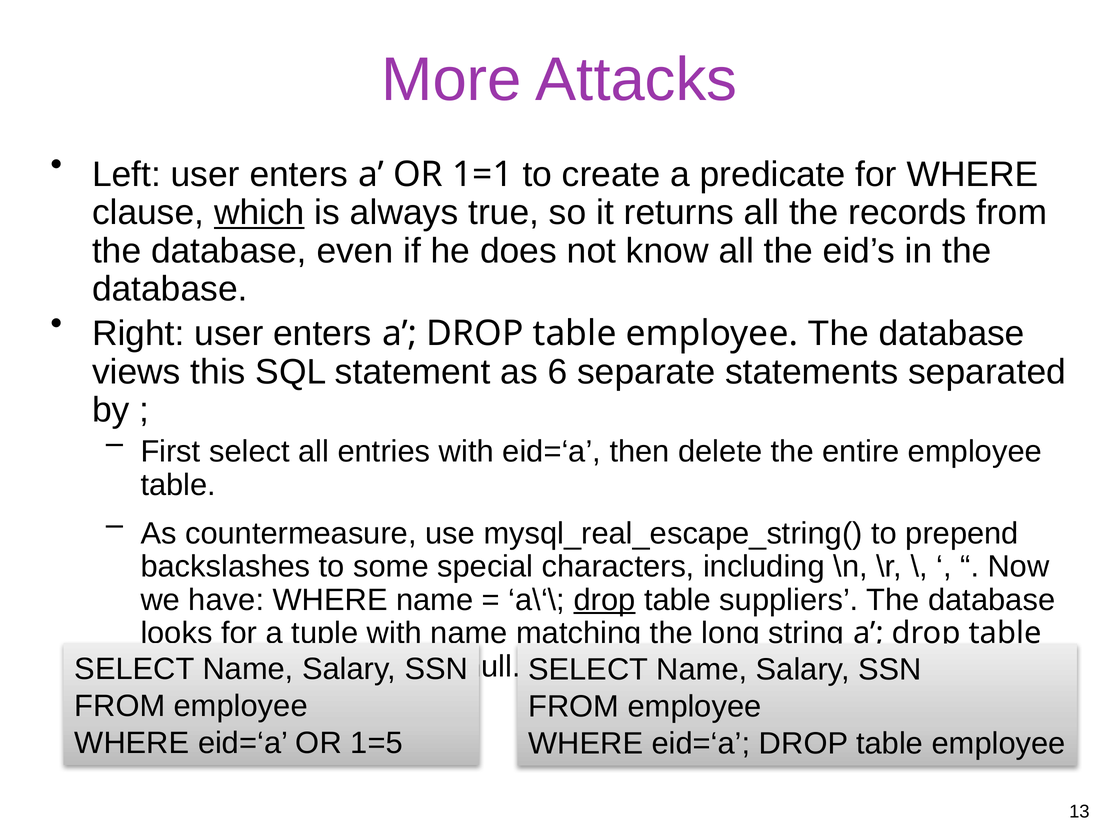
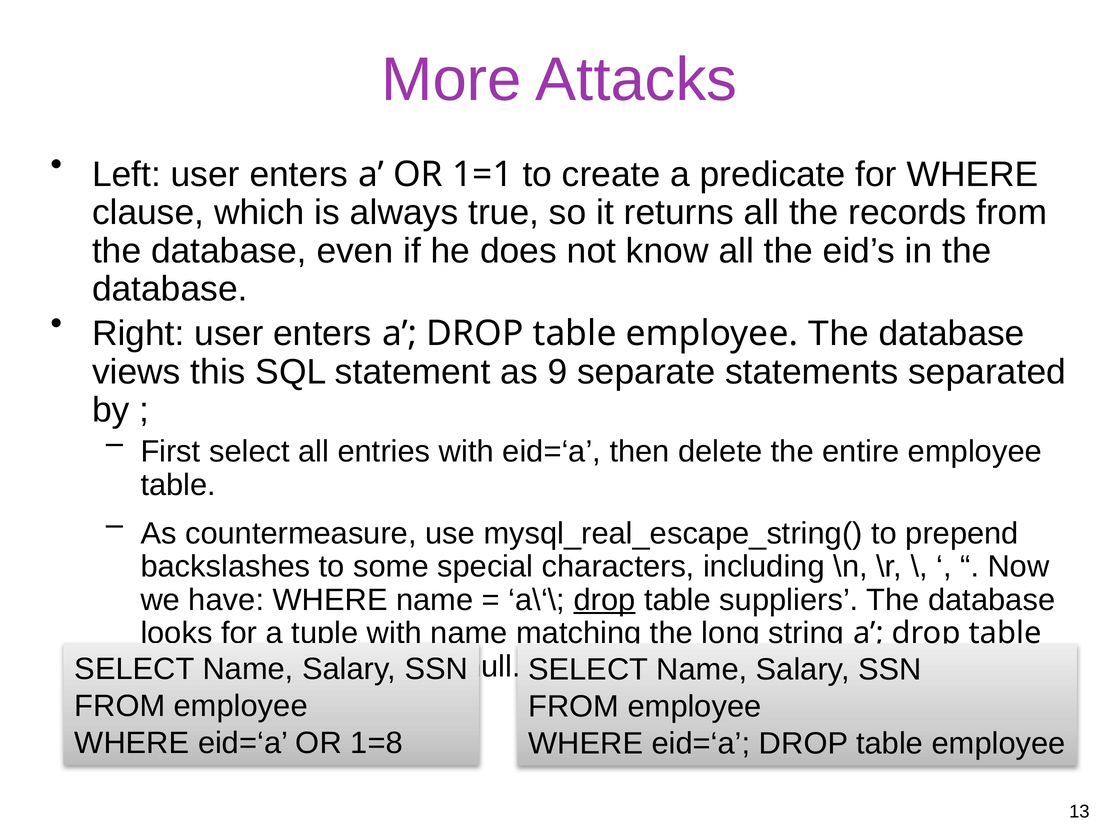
which underline: present -> none
6: 6 -> 9
1=5: 1=5 -> 1=8
